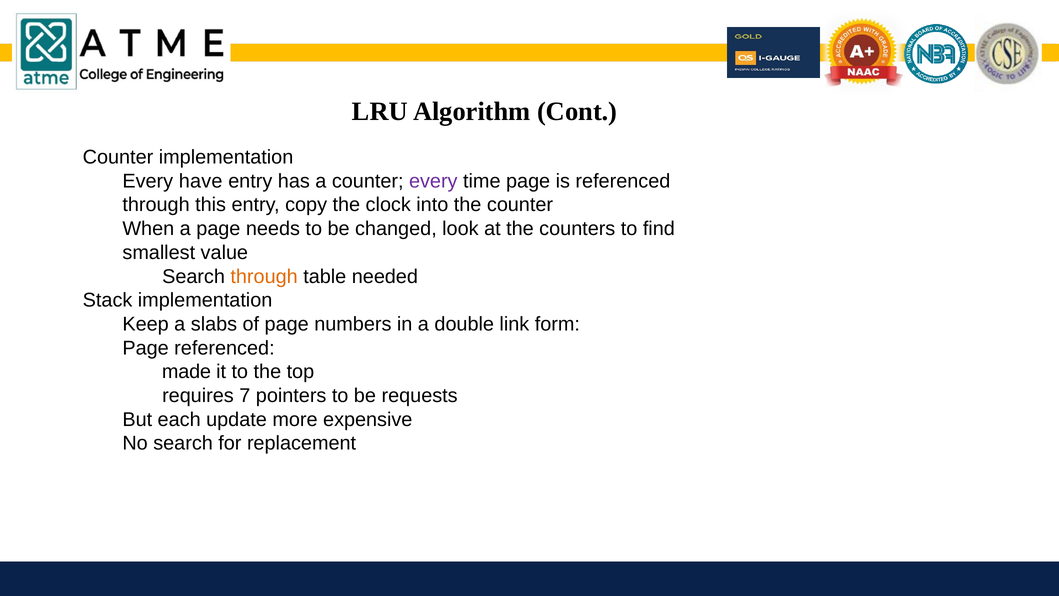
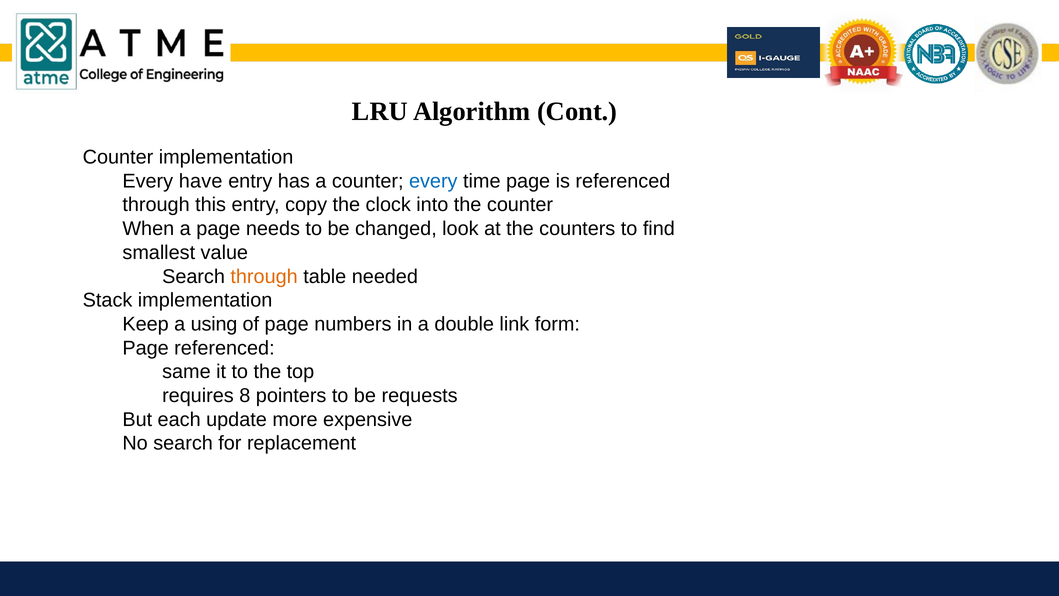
every at (433, 181) colour: purple -> blue
slabs: slabs -> using
made: made -> same
7: 7 -> 8
